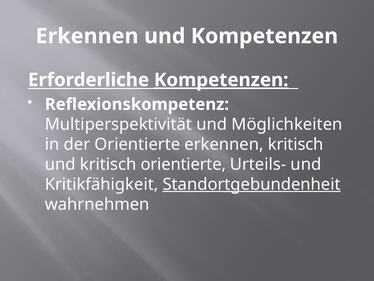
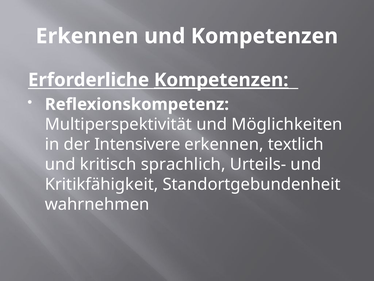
der Orientierte: Orientierte -> Intensivere
erkennen kritisch: kritisch -> textlich
kritisch orientierte: orientierte -> sprachlich
Standortgebundenheit underline: present -> none
